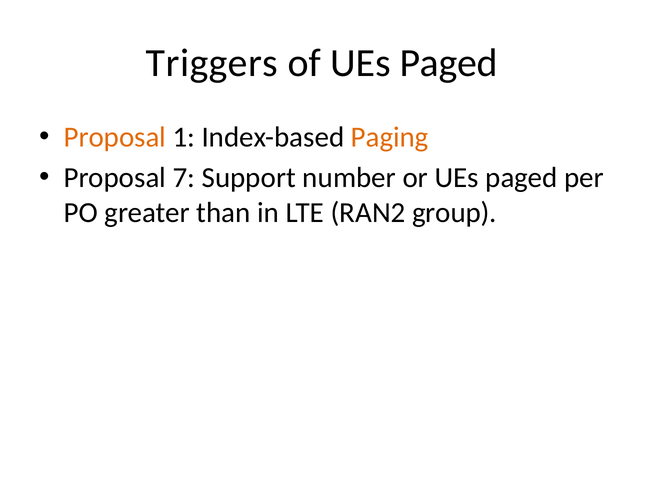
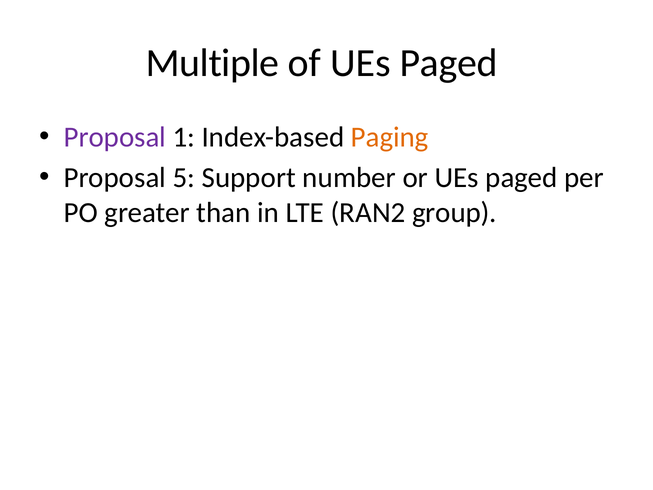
Triggers: Triggers -> Multiple
Proposal at (115, 137) colour: orange -> purple
7: 7 -> 5
